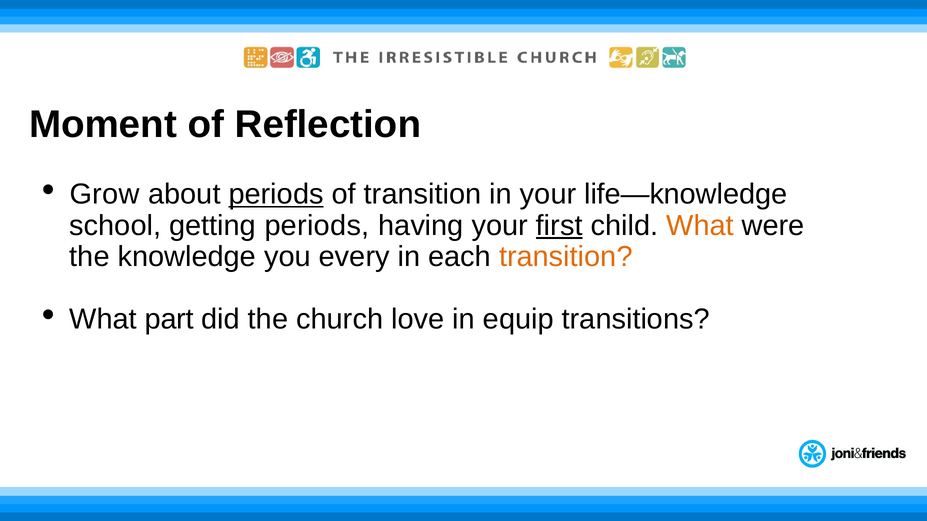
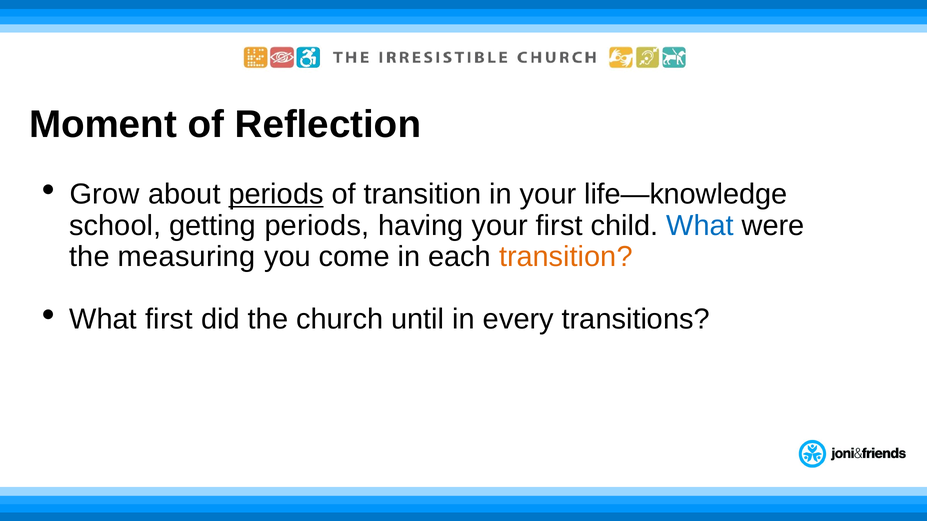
first at (559, 226) underline: present -> none
What at (700, 226) colour: orange -> blue
knowledge: knowledge -> measuring
every: every -> come
What part: part -> first
love: love -> until
equip: equip -> every
